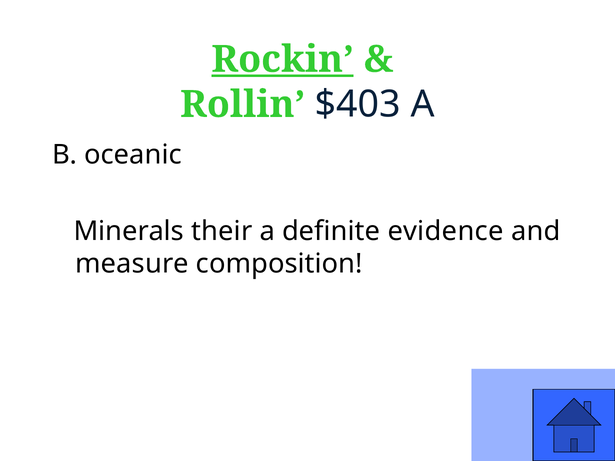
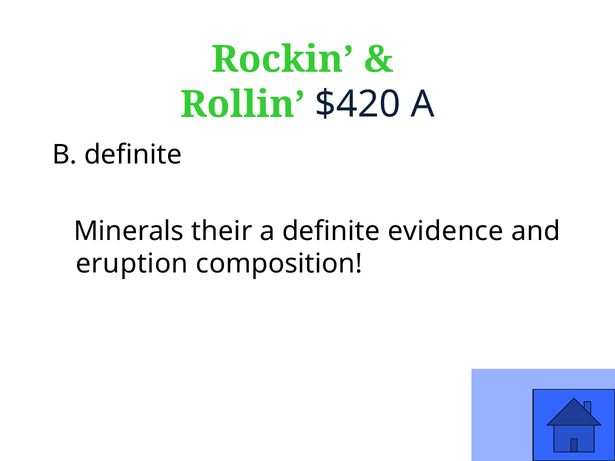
Rockin underline: present -> none
$403: $403 -> $420
B oceanic: oceanic -> definite
measure: measure -> eruption
